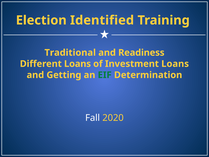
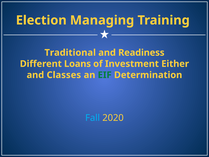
Identified: Identified -> Managing
Investment Loans: Loans -> Either
Getting: Getting -> Classes
Fall colour: white -> light blue
